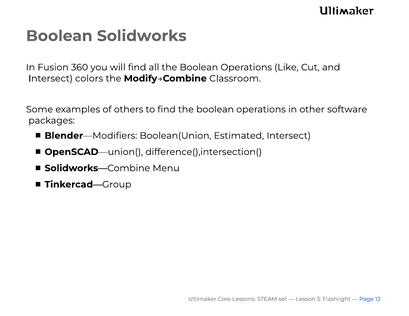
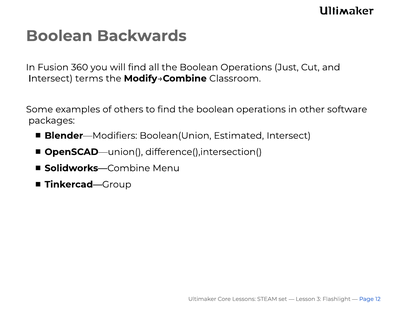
Solidworks: Solidworks -> Backwards
Like: Like -> Just
colors: colors -> terms
